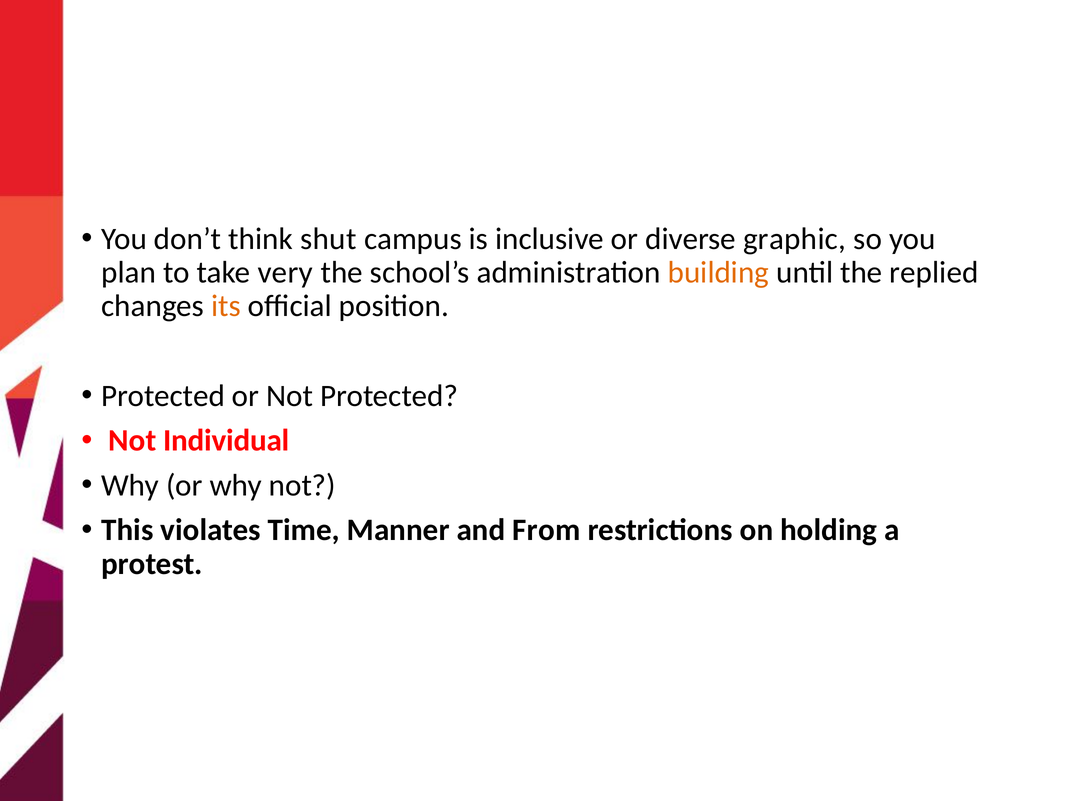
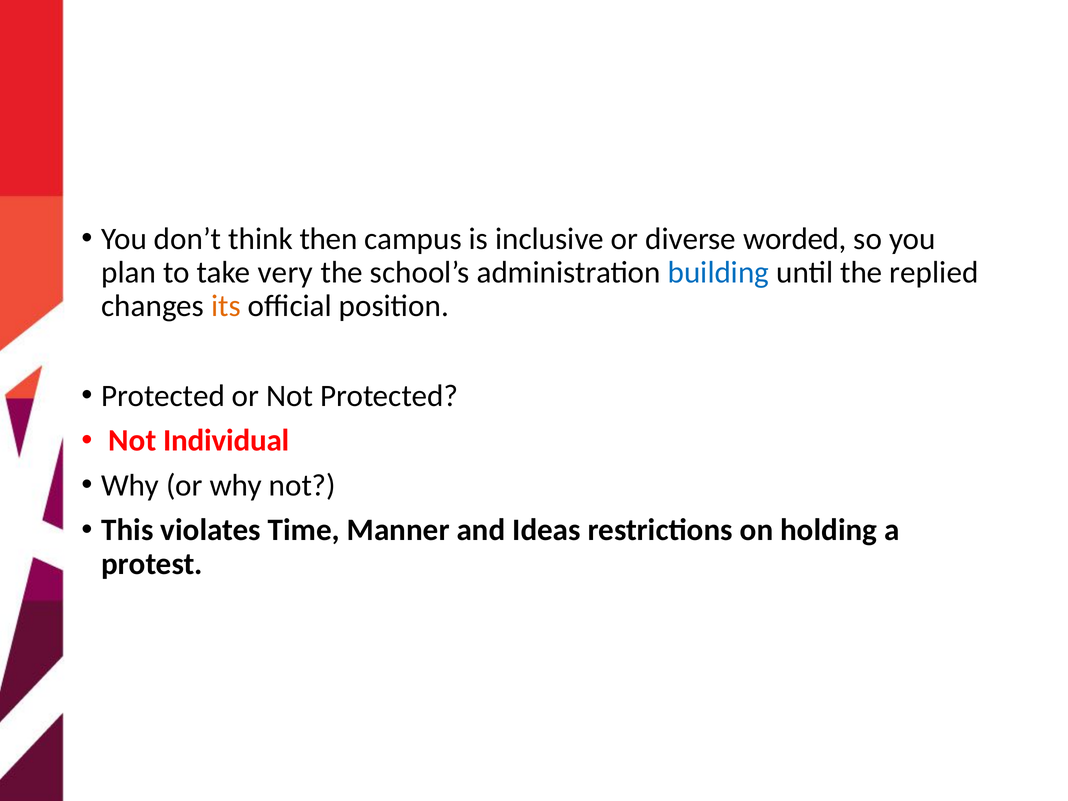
shut: shut -> then
graphic: graphic -> worded
building colour: orange -> blue
From: From -> Ideas
